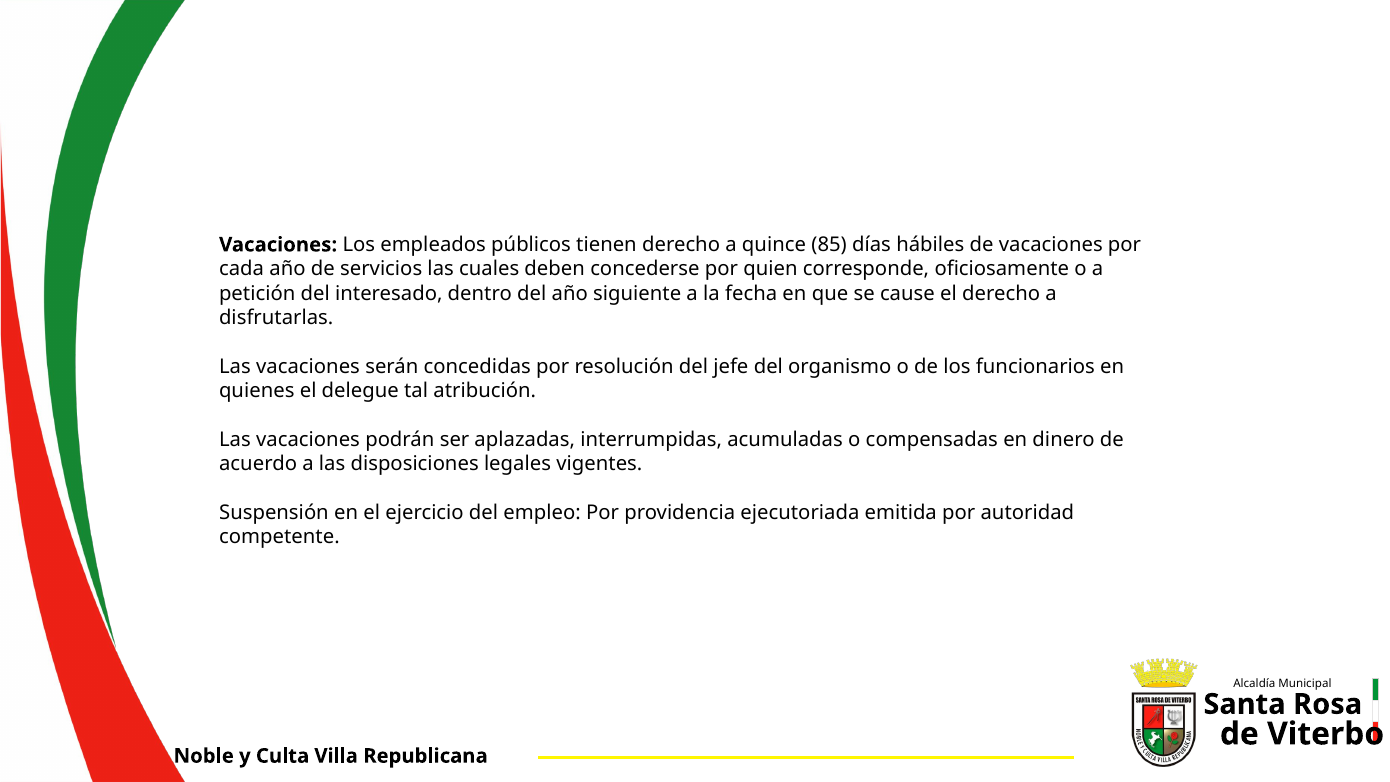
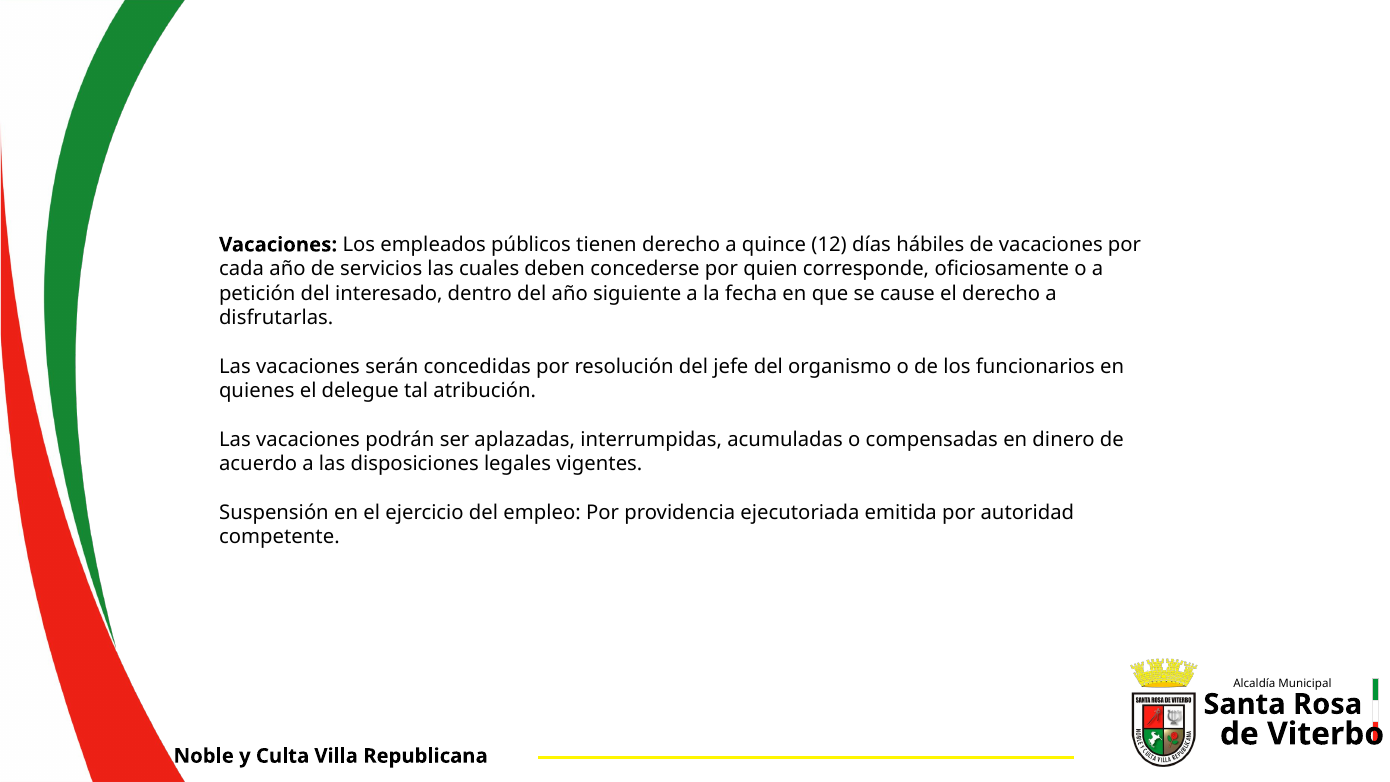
85: 85 -> 12
